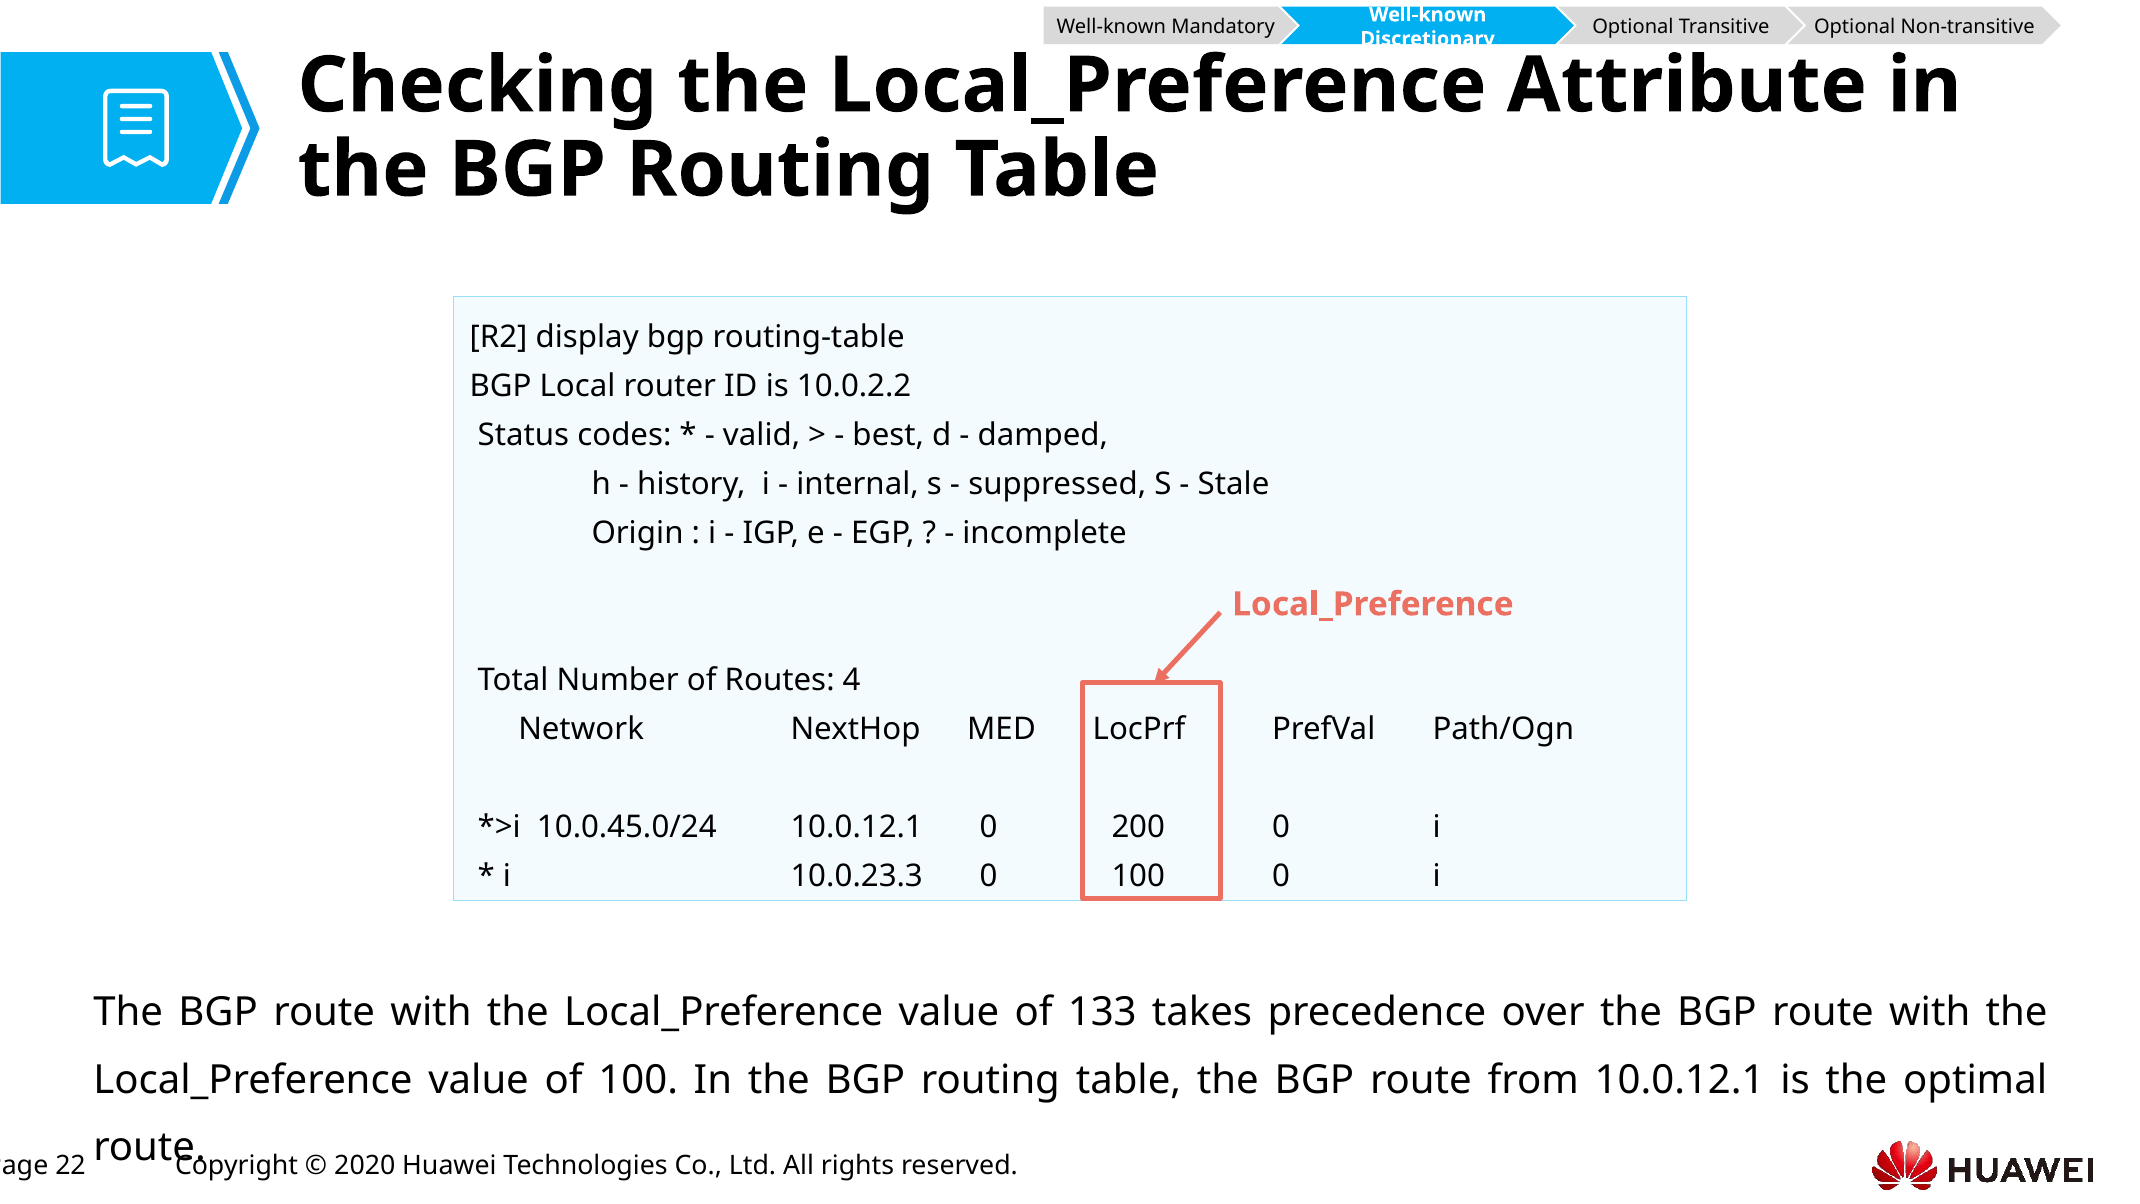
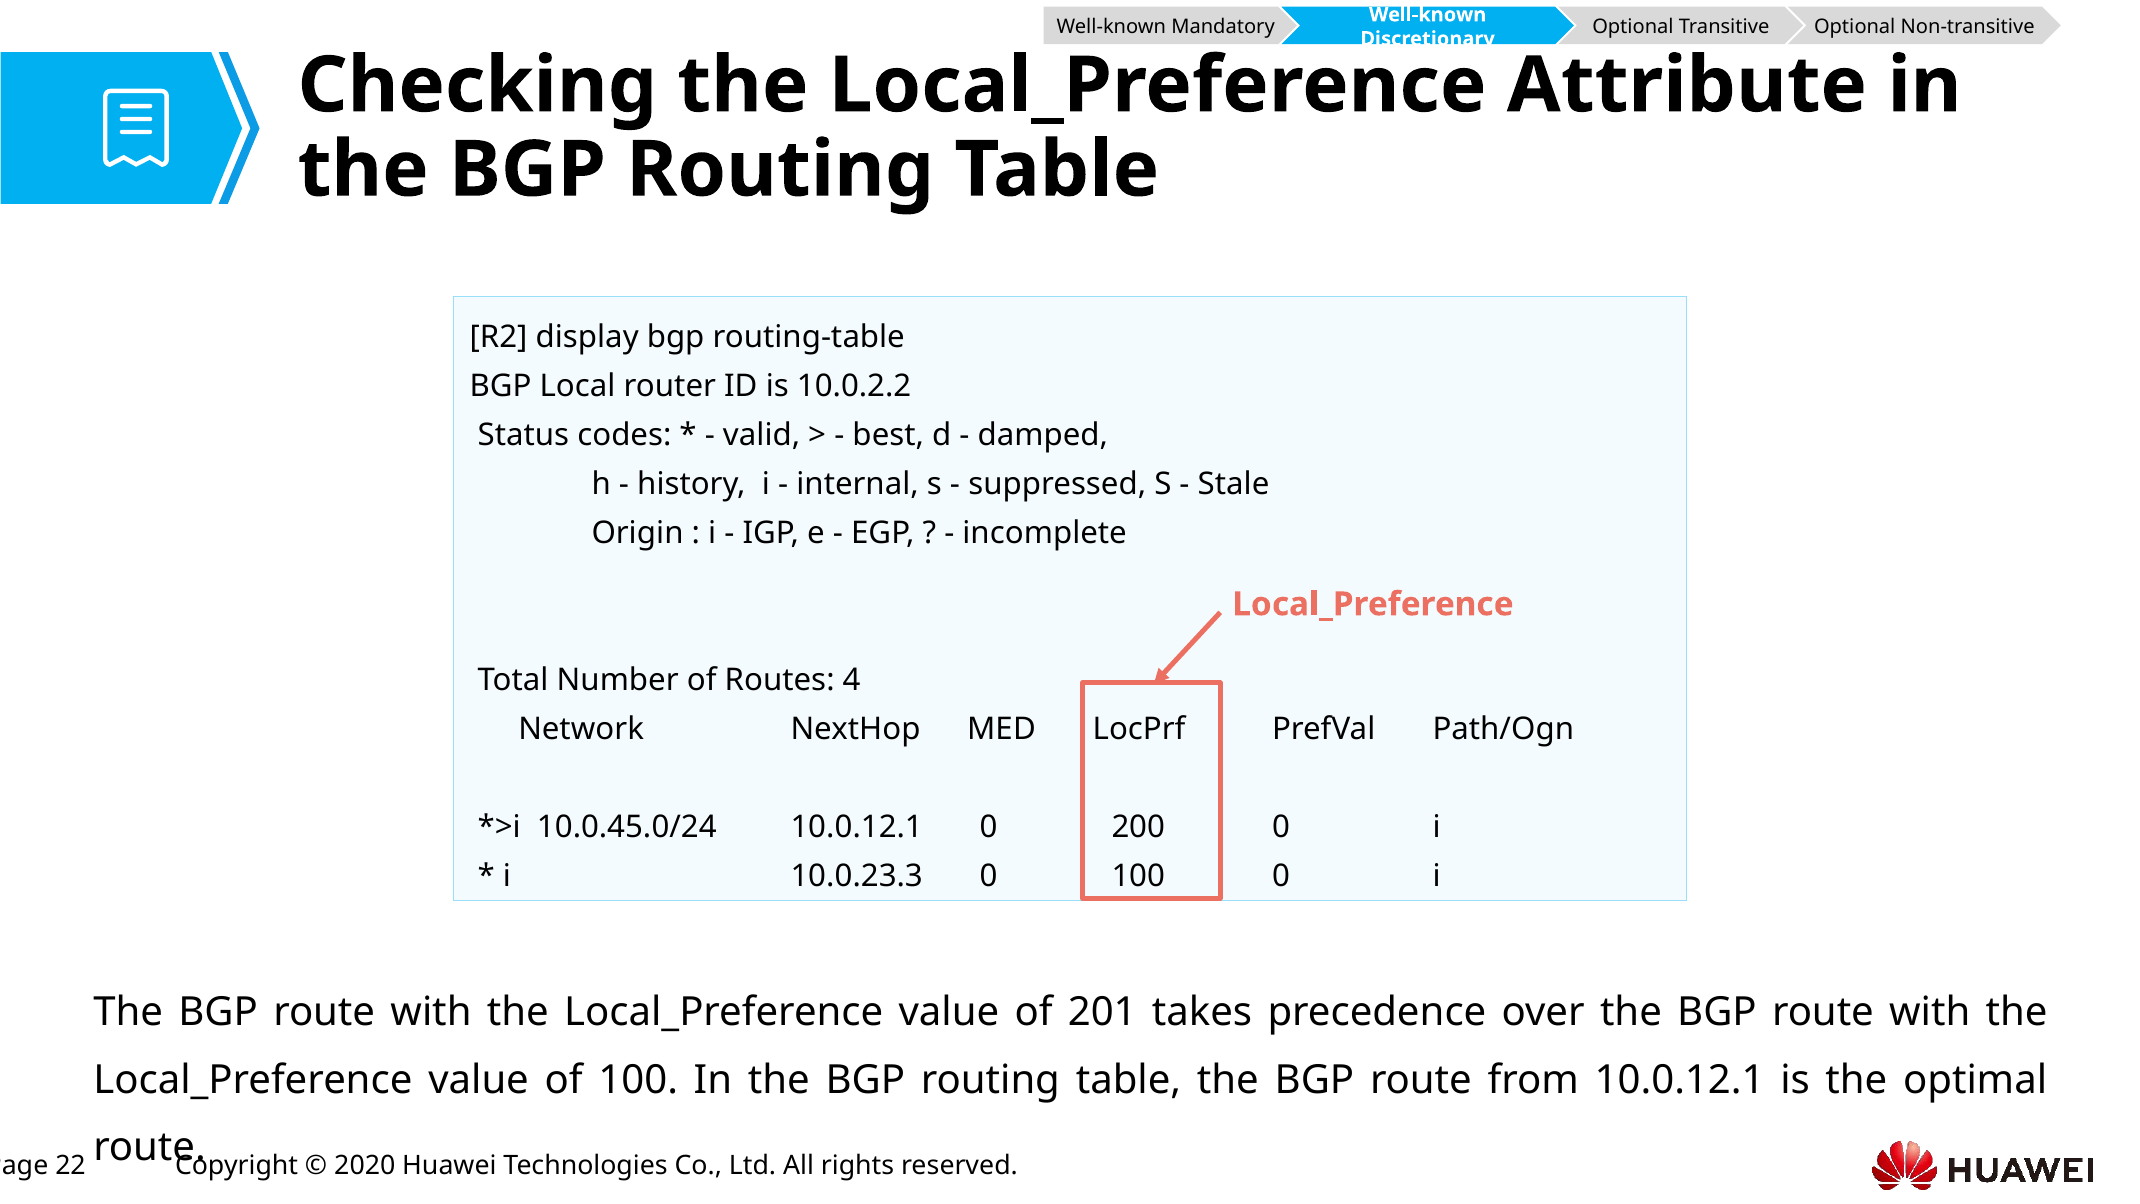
133: 133 -> 201
